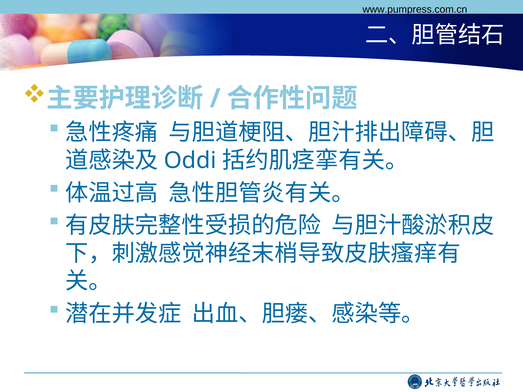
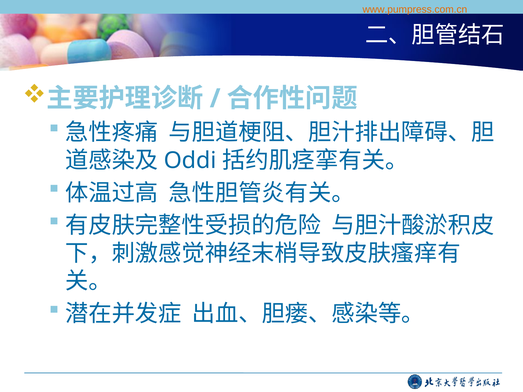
www.pumpress.com.cn colour: black -> orange
